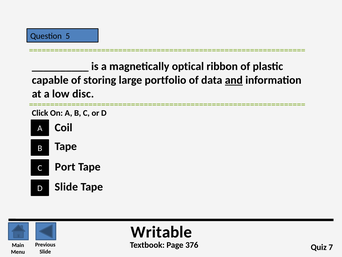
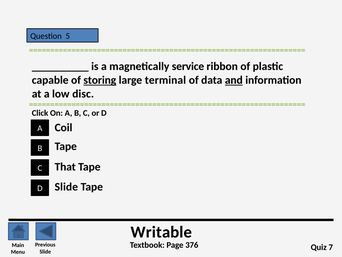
optical: optical -> service
storing underline: none -> present
portfolio: portfolio -> terminal
Port: Port -> That
